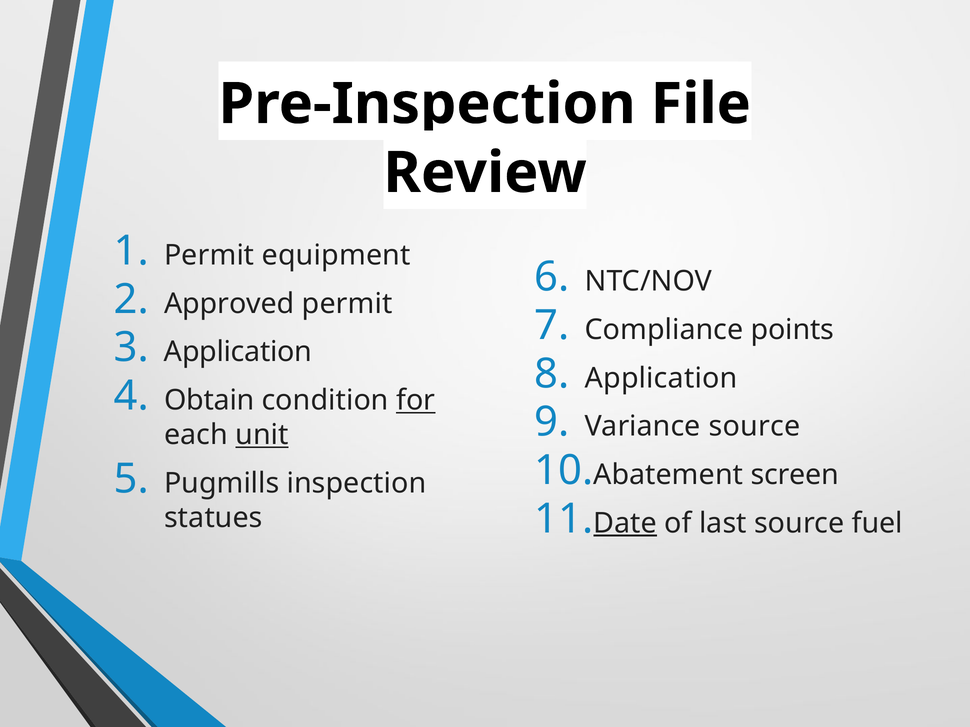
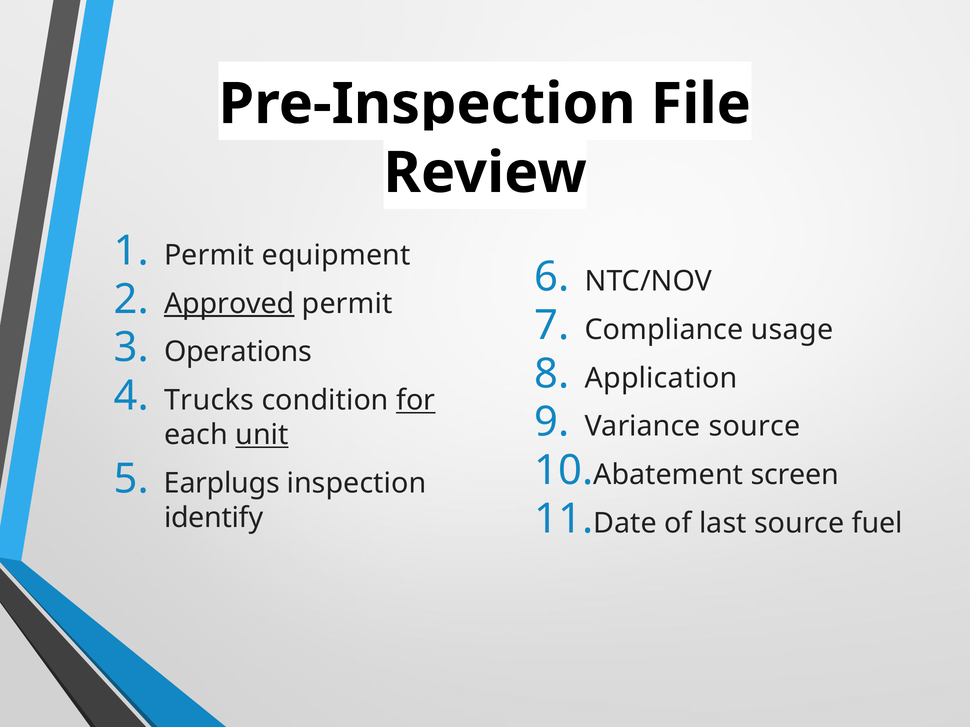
Approved underline: none -> present
points: points -> usage
Application at (238, 352): Application -> Operations
Obtain: Obtain -> Trucks
Pugmills: Pugmills -> Earplugs
Date underline: present -> none
statues: statues -> identify
